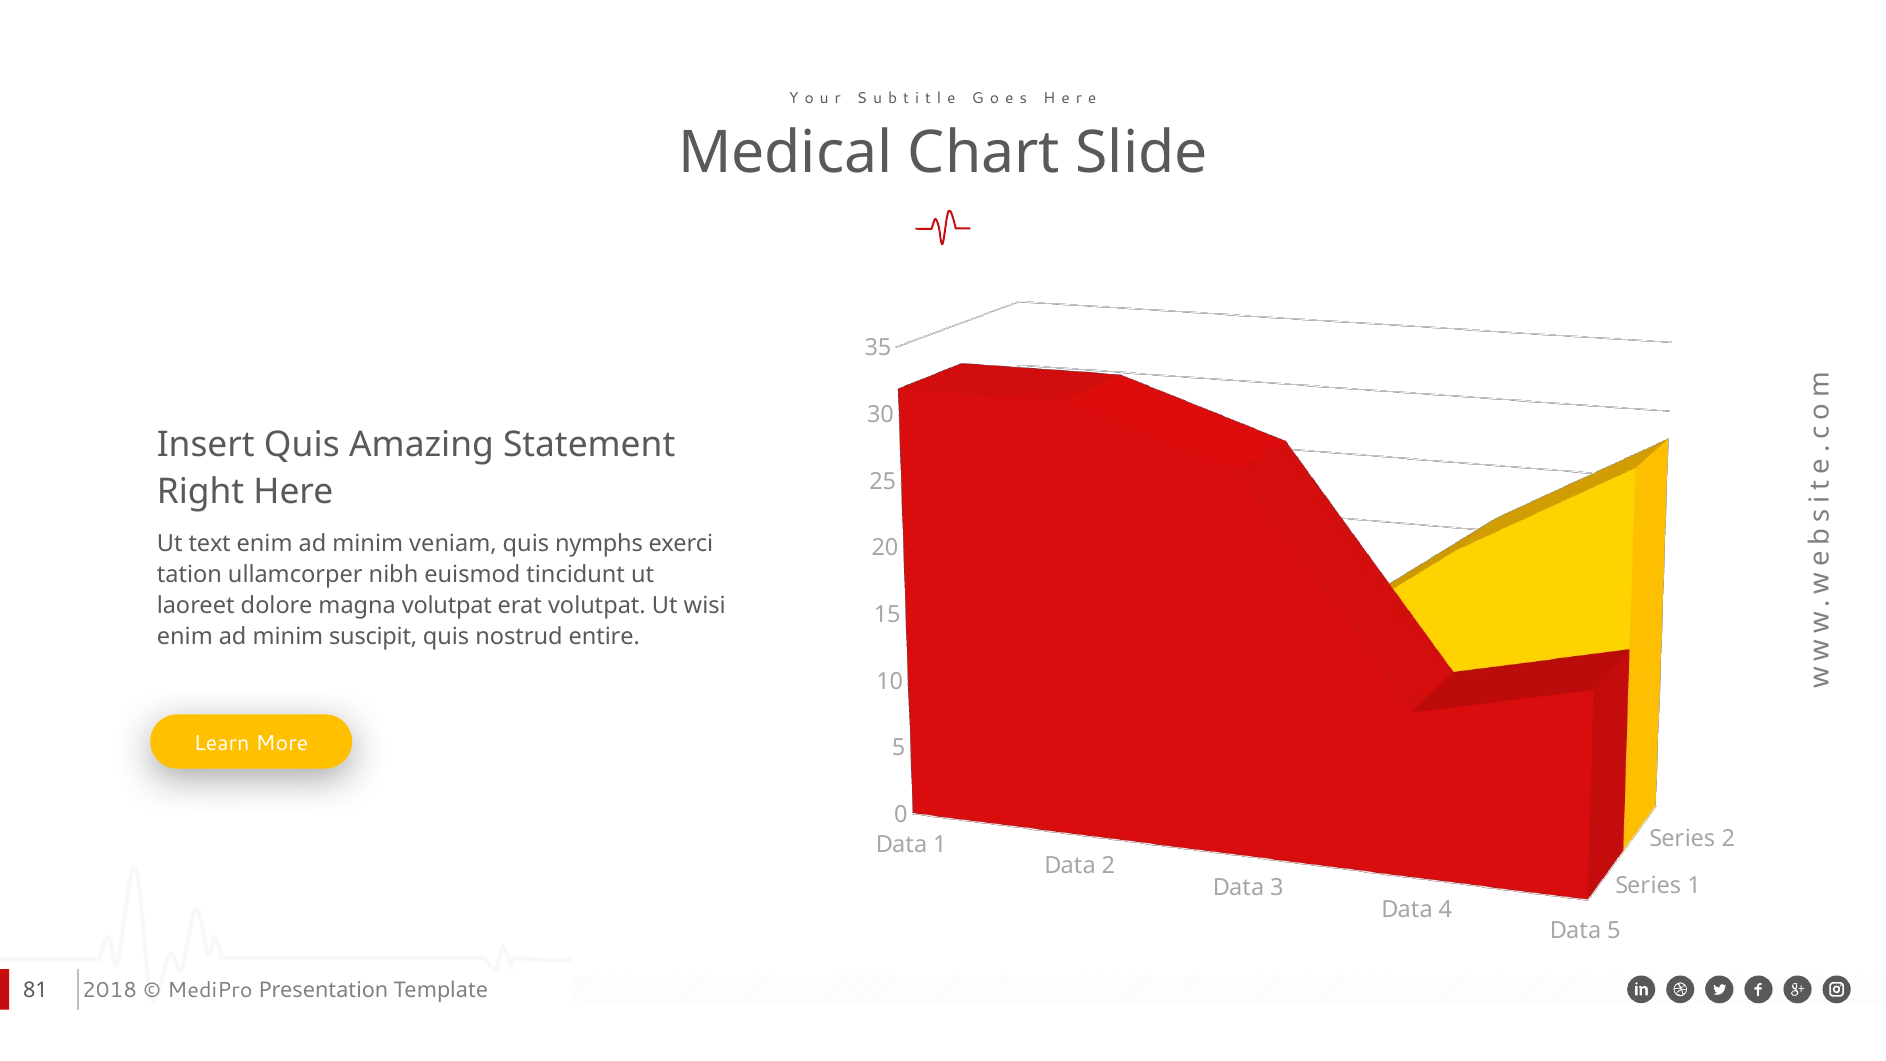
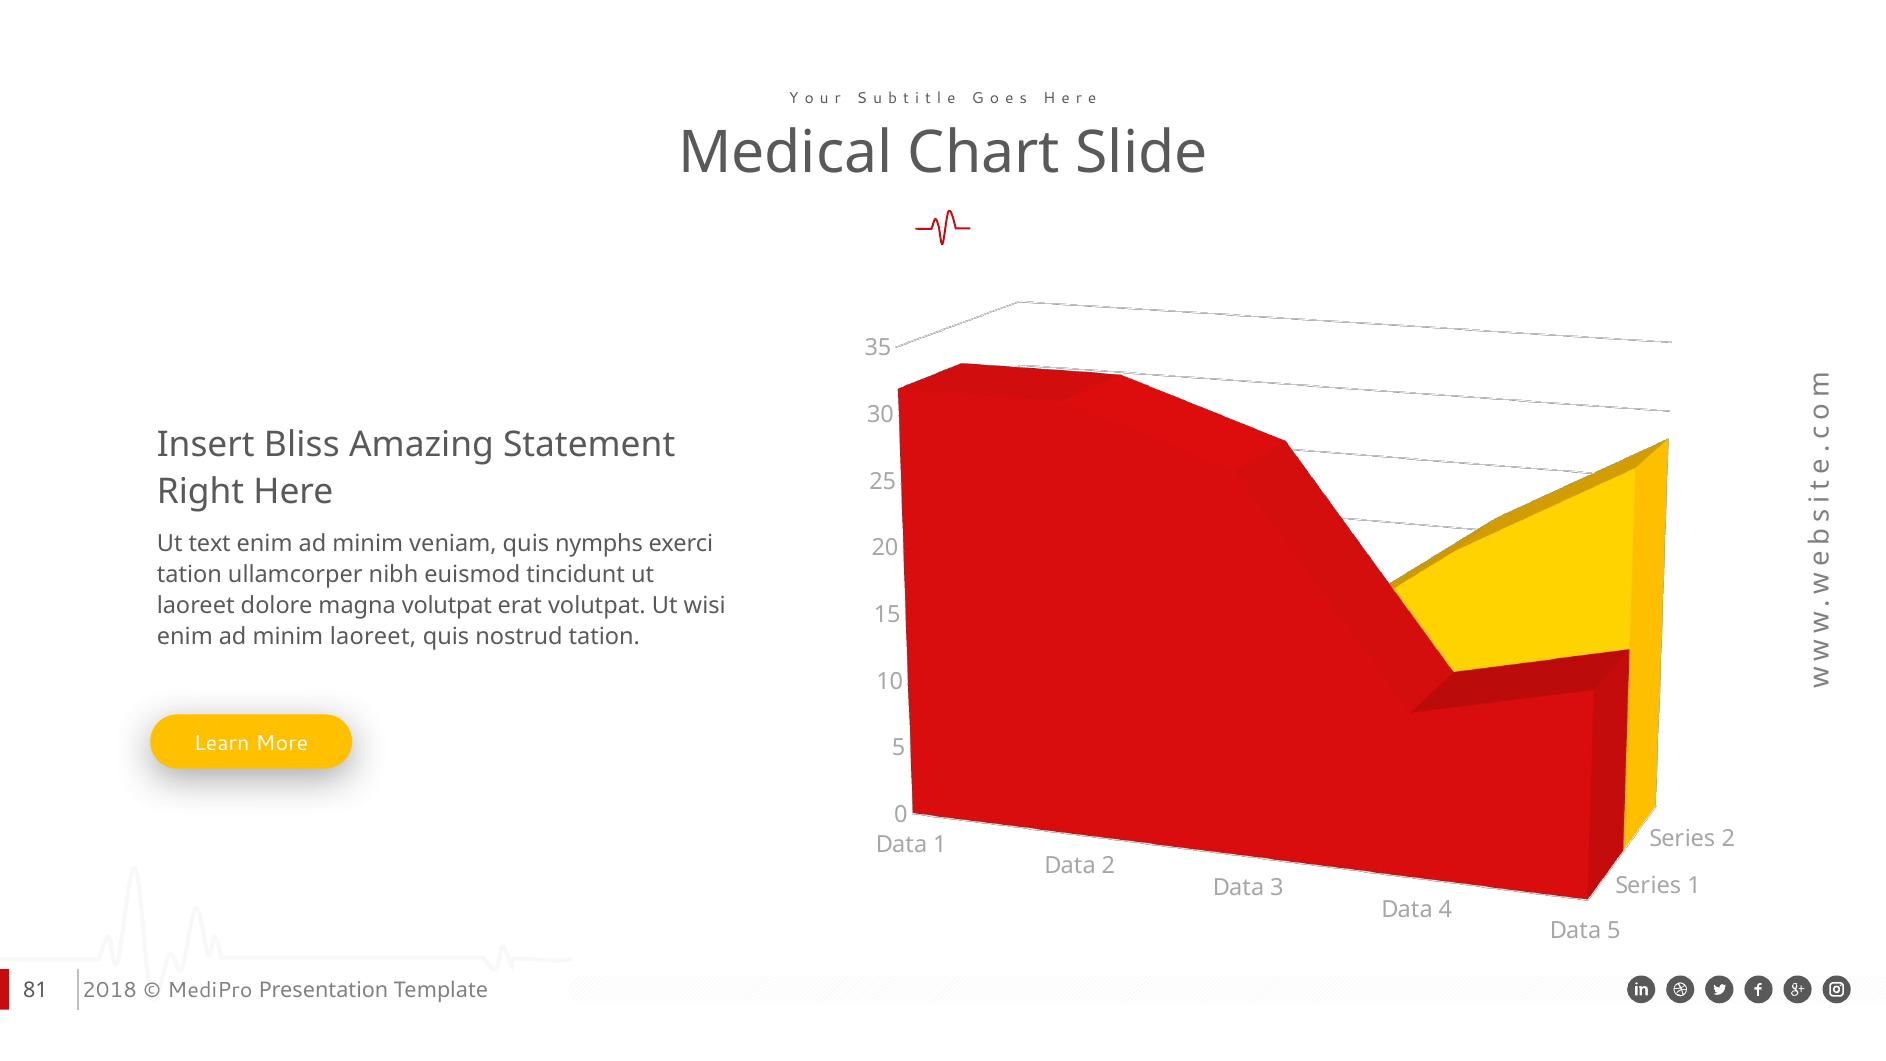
Insert Quis: Quis -> Bliss
minim suscipit: suscipit -> laoreet
nostrud entire: entire -> tation
